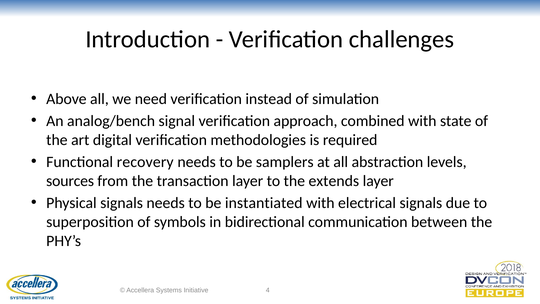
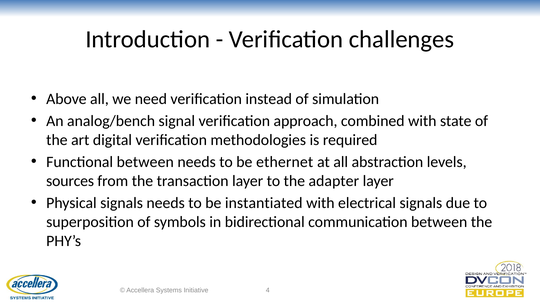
Functional recovery: recovery -> between
samplers: samplers -> ethernet
extends: extends -> adapter
